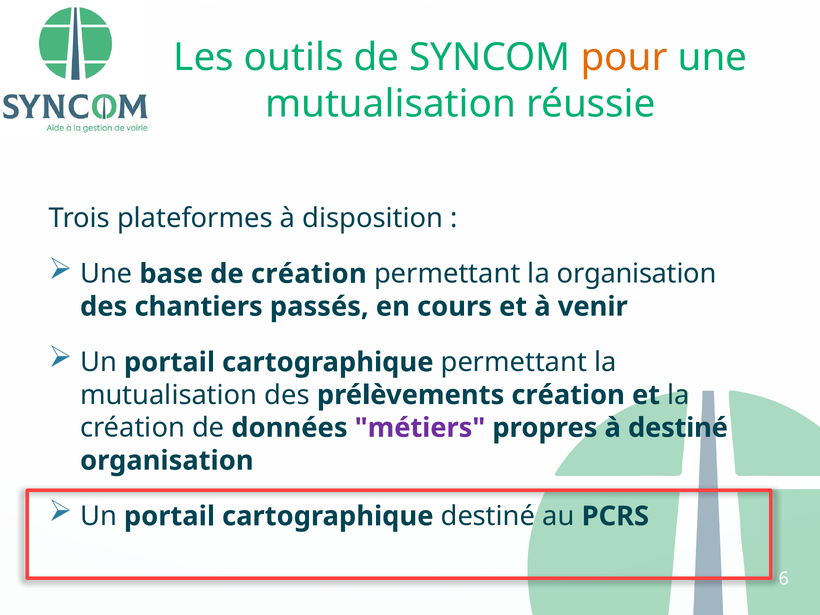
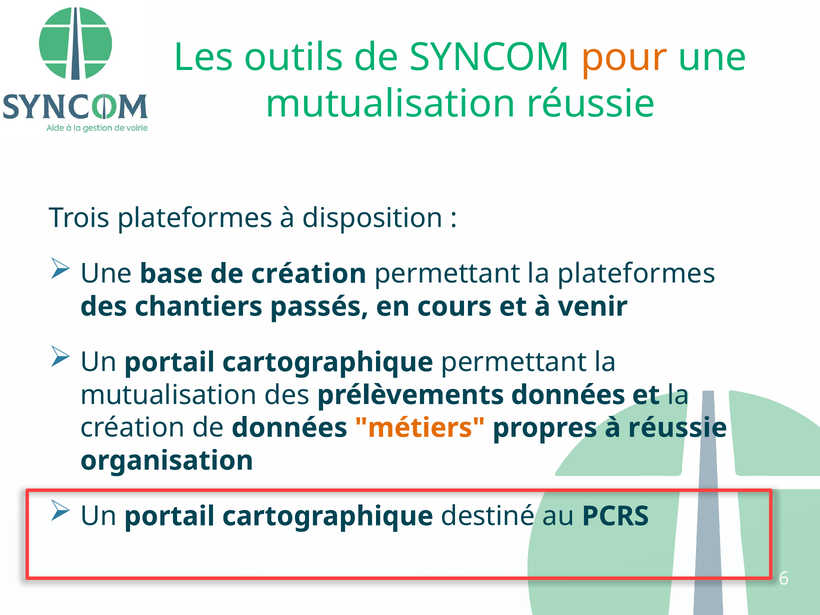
la organisation: organisation -> plateformes
prélèvements création: création -> données
métiers colour: purple -> orange
à destiné: destiné -> réussie
